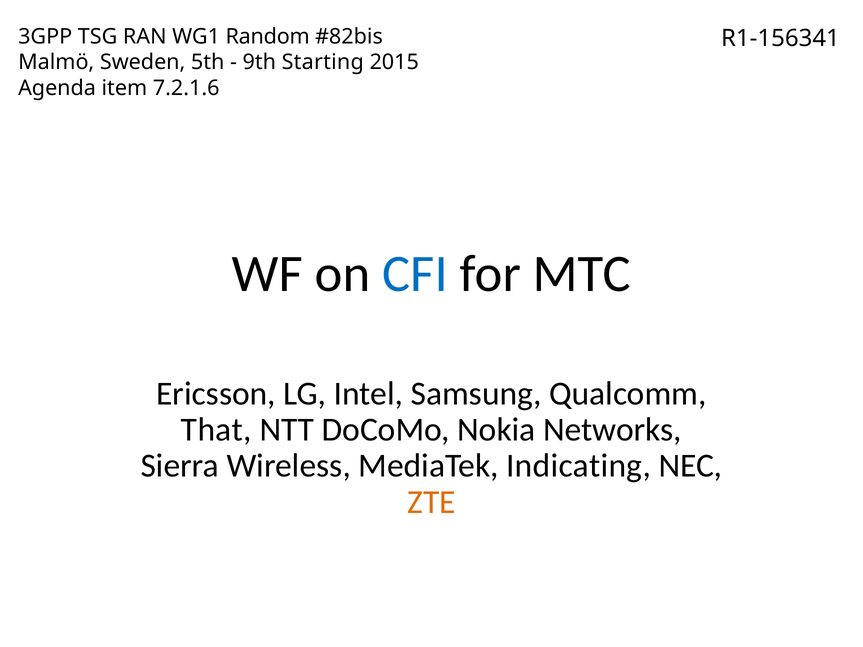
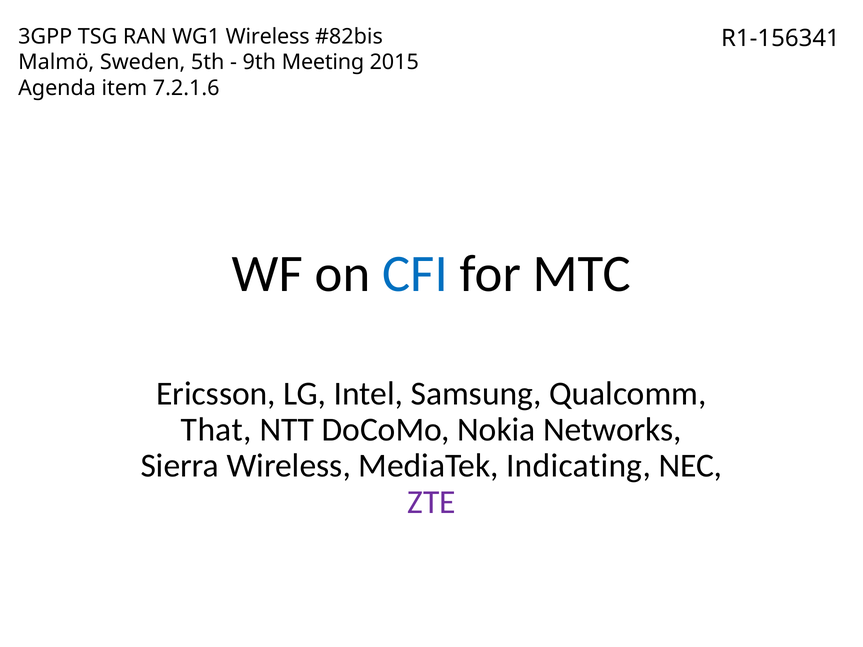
WG1 Random: Random -> Wireless
Starting: Starting -> Meeting
ZTE colour: orange -> purple
